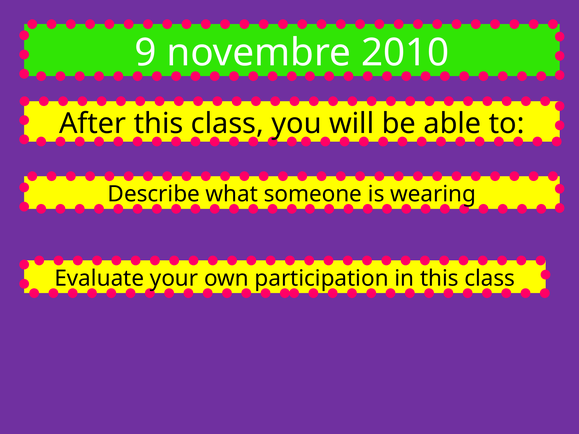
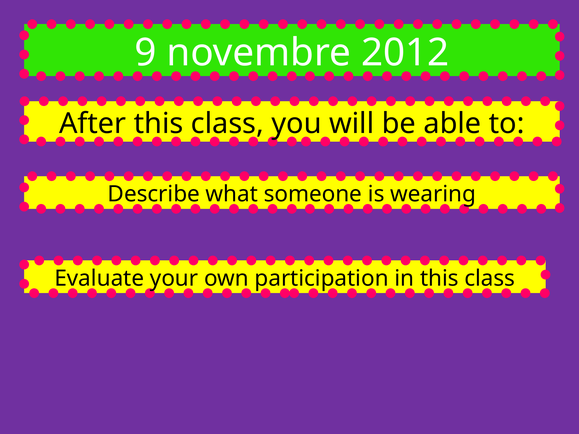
2010: 2010 -> 2012
